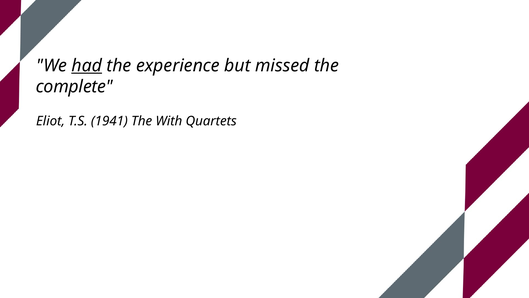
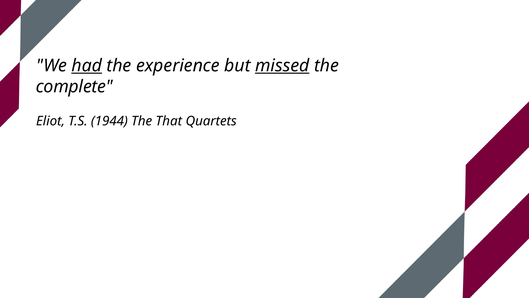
missed underline: none -> present
1941: 1941 -> 1944
With: With -> That
